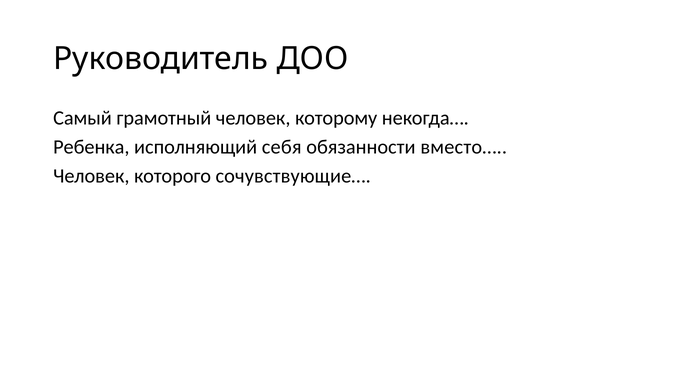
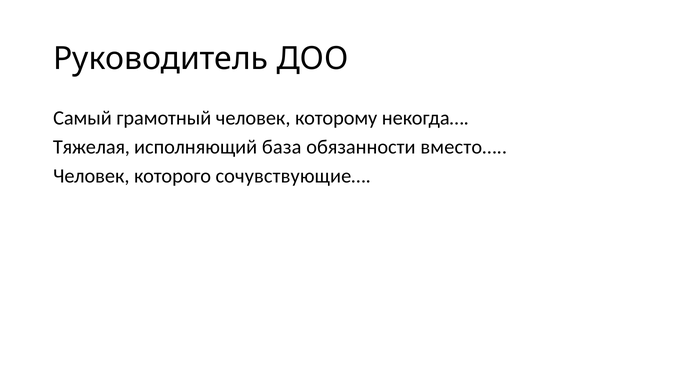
Ребенка: Ребенка -> Тяжелая
себя: себя -> база
